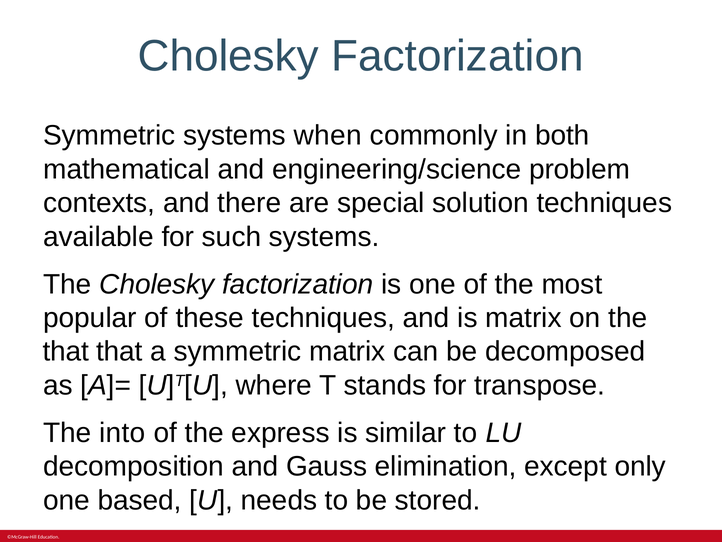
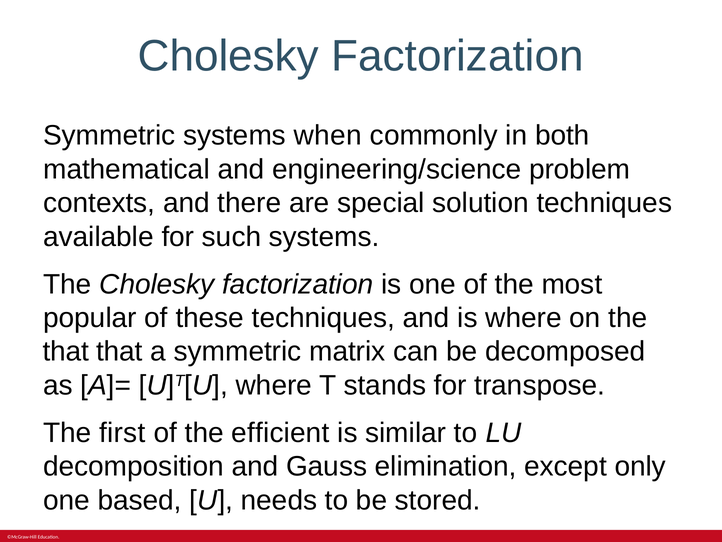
is matrix: matrix -> where
into: into -> first
express: express -> efficient
